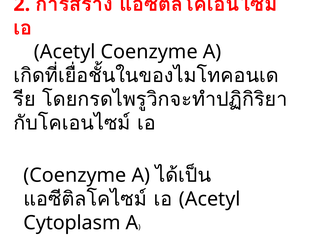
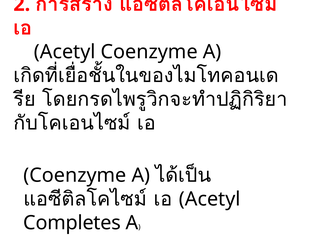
Cytoplasm: Cytoplasm -> Completes
